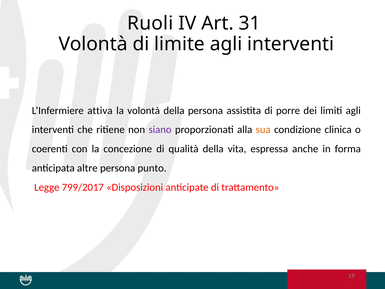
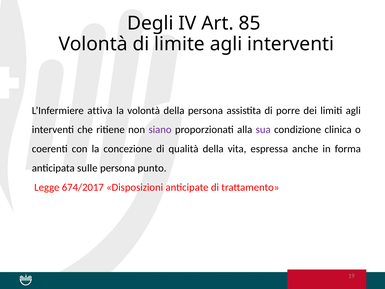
Ruoli: Ruoli -> Degli
31: 31 -> 85
sua colour: orange -> purple
altre: altre -> sulle
799/2017: 799/2017 -> 674/2017
